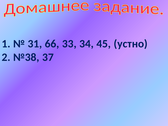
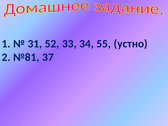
66: 66 -> 52
45: 45 -> 55
№38: №38 -> №81
